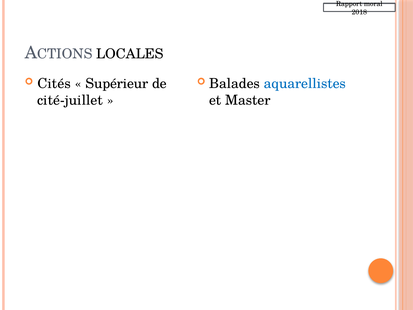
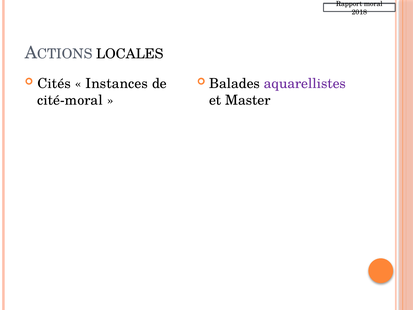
Supérieur: Supérieur -> Instances
aquarellistes colour: blue -> purple
cité-juillet: cité-juillet -> cité-moral
